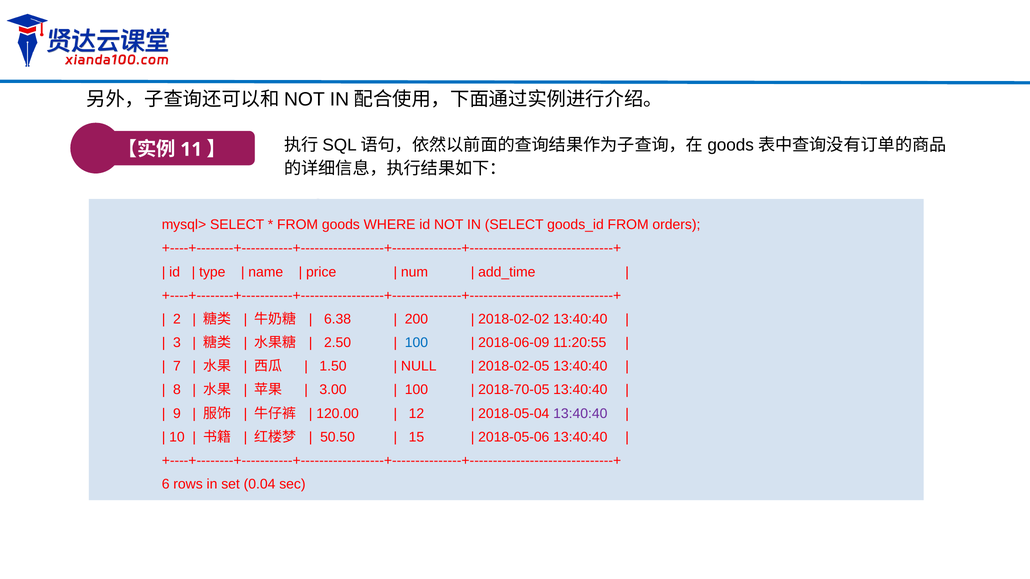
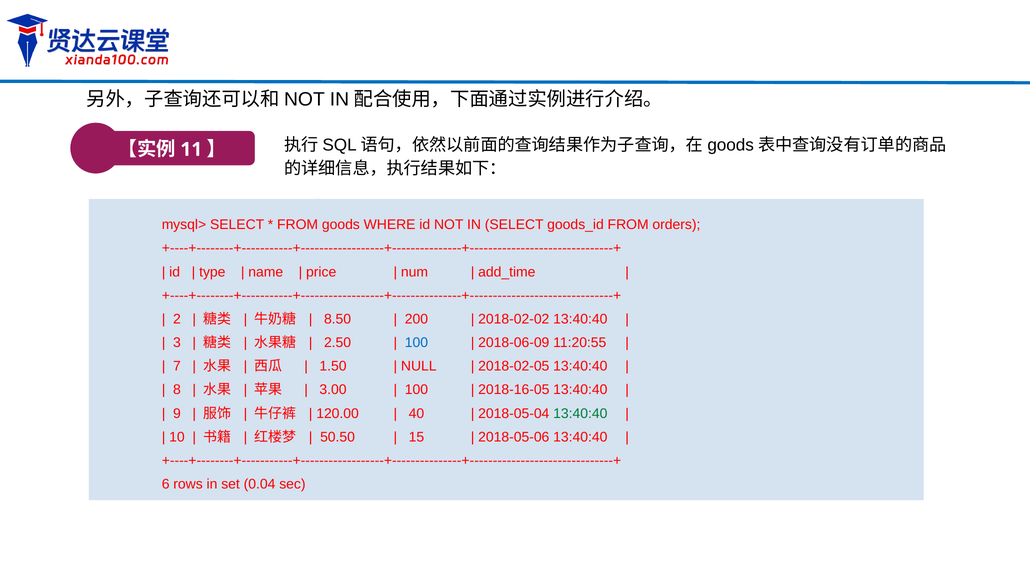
6.38: 6.38 -> 8.50
2018-70-05: 2018-70-05 -> 2018-16-05
12: 12 -> 40
13:40:40 at (580, 414) colour: purple -> green
